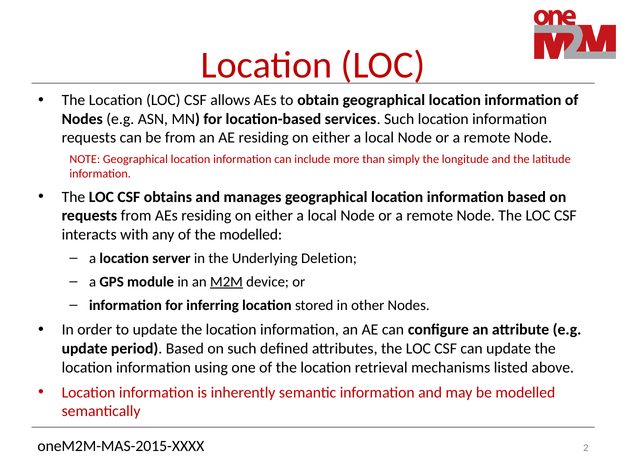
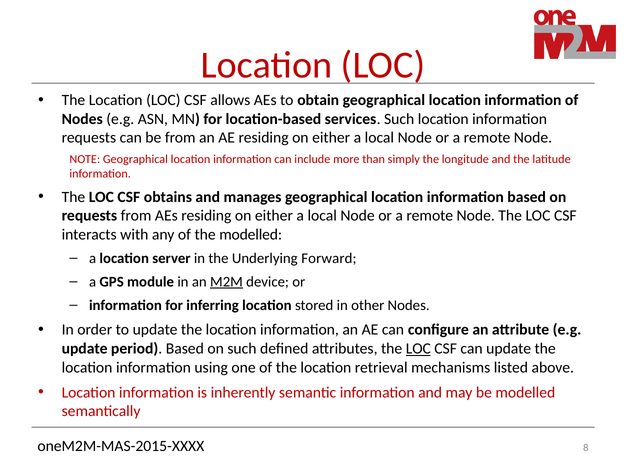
Deletion: Deletion -> Forward
LOC at (418, 349) underline: none -> present
2: 2 -> 8
